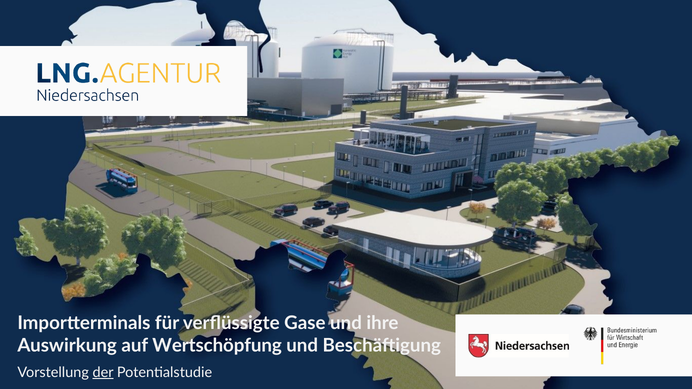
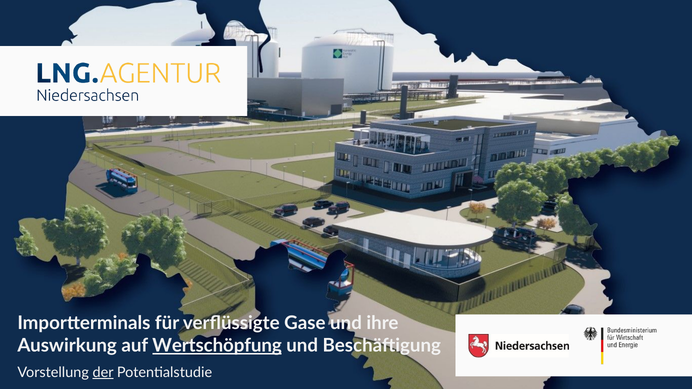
Wertschöpfung underline: none -> present
